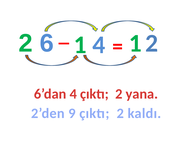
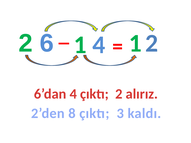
yana: yana -> alırız
9: 9 -> 8
2 at (120, 114): 2 -> 3
